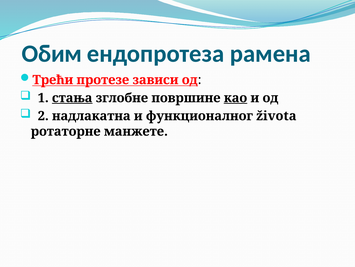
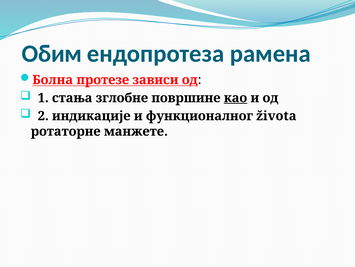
Трећи: Трећи -> Болна
стања underline: present -> none
надлакатна: надлакатна -> индикације
